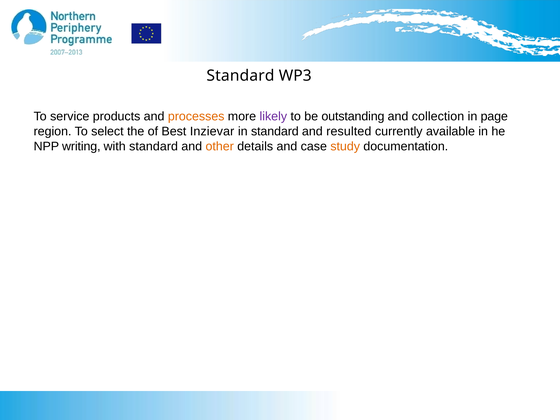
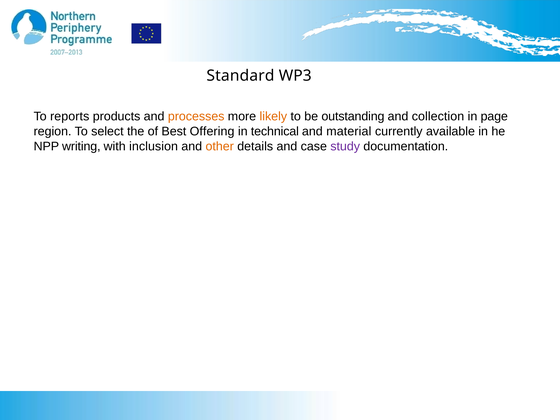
service: service -> reports
likely colour: purple -> orange
Inzievar: Inzievar -> Offering
in standard: standard -> technical
resulted: resulted -> material
with standard: standard -> inclusion
study colour: orange -> purple
